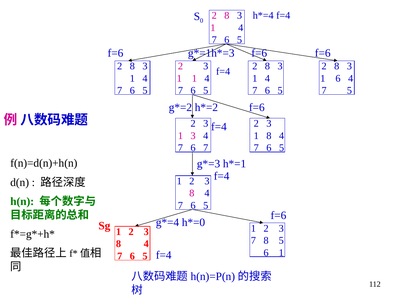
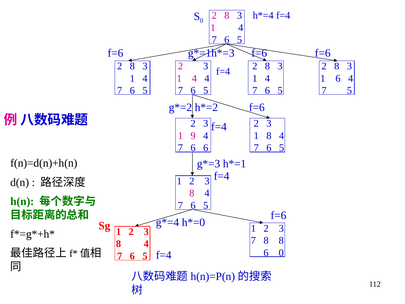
1 at (194, 78): 1 -> 4
1 3: 3 -> 9
6 7: 7 -> 6
8 5: 5 -> 8
6 1: 1 -> 0
